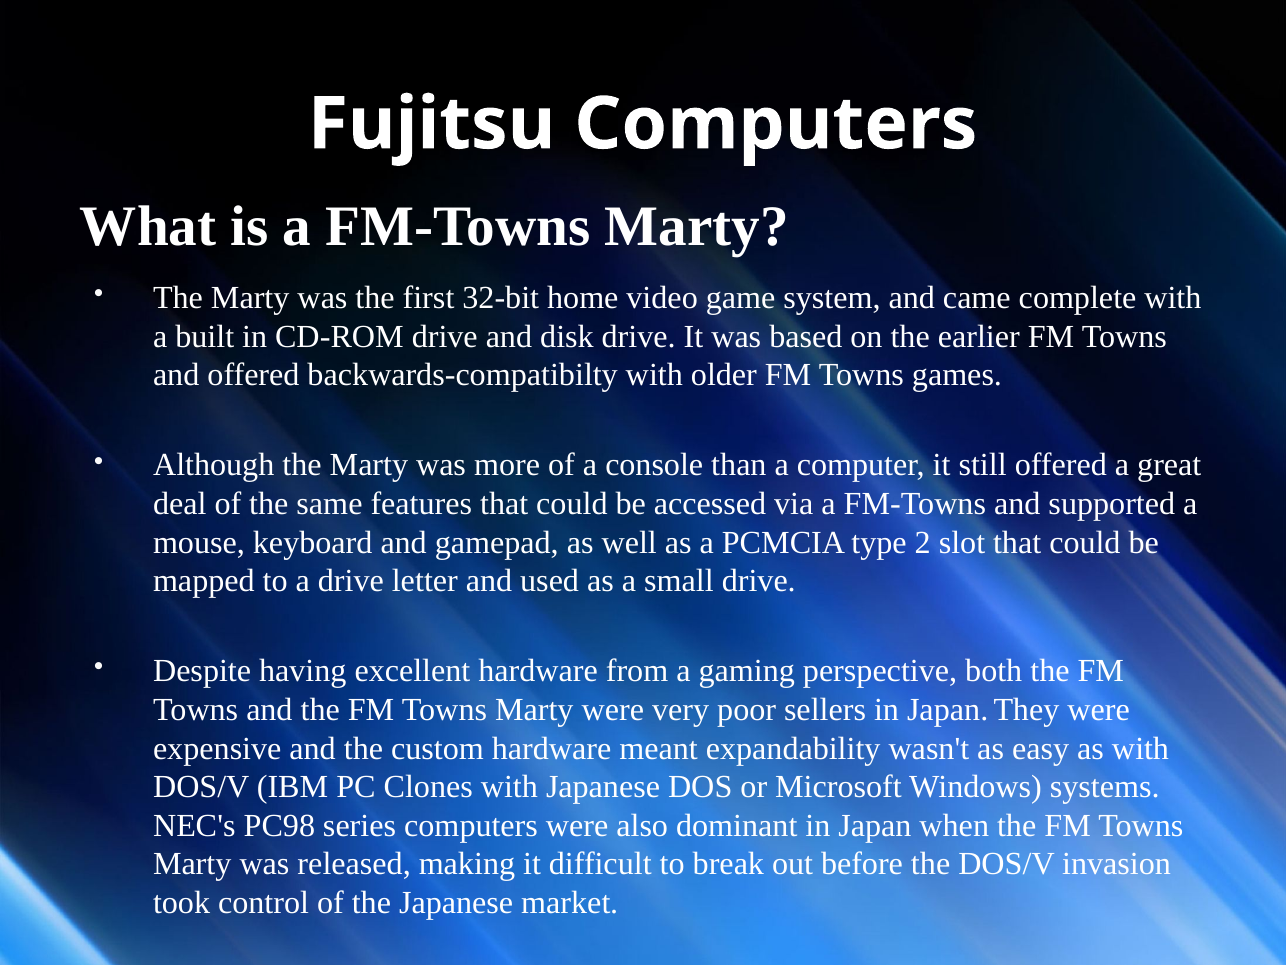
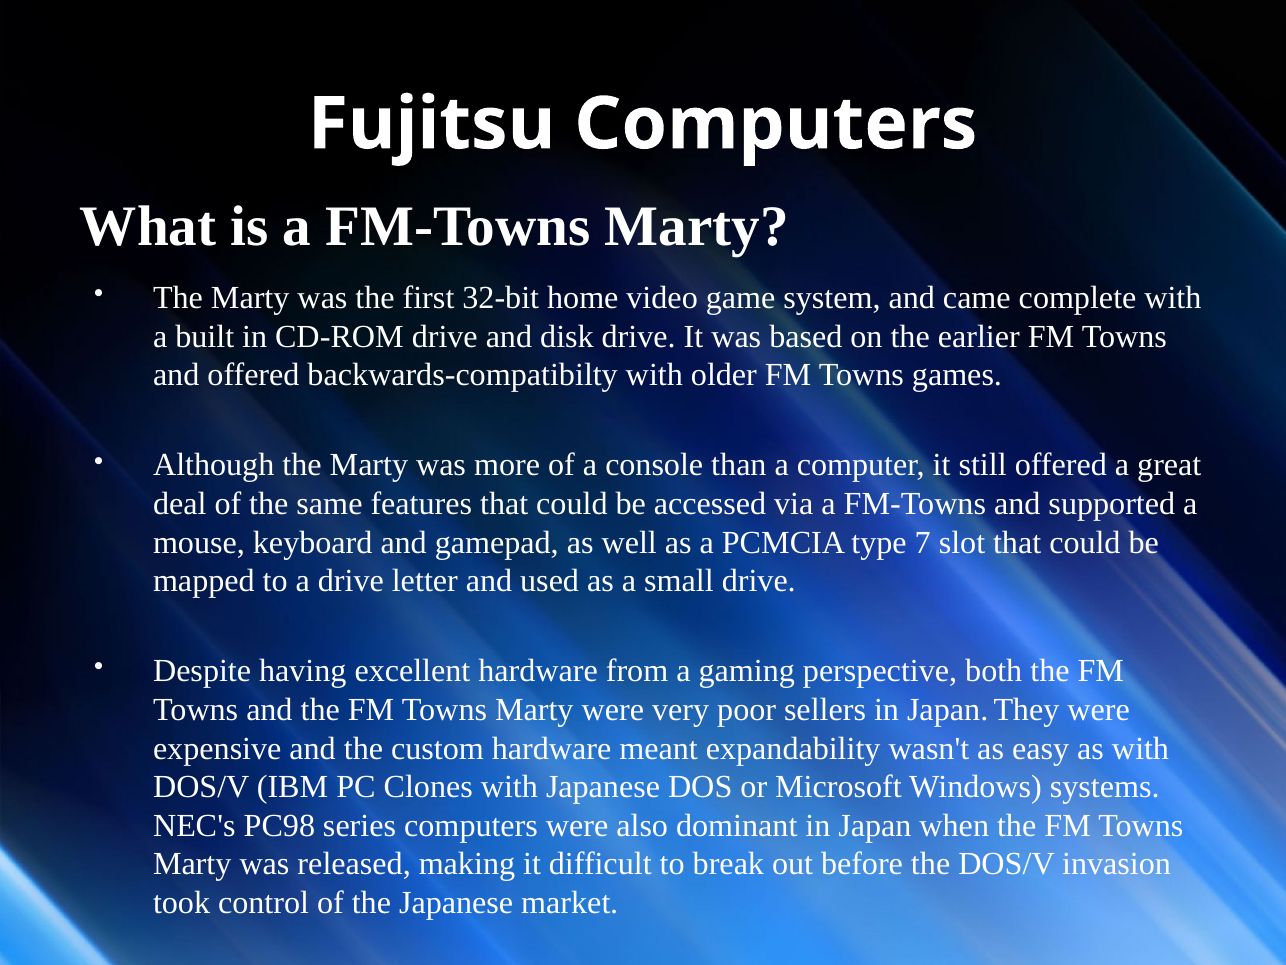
2: 2 -> 7
